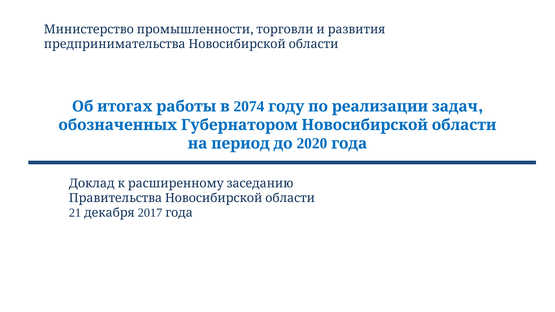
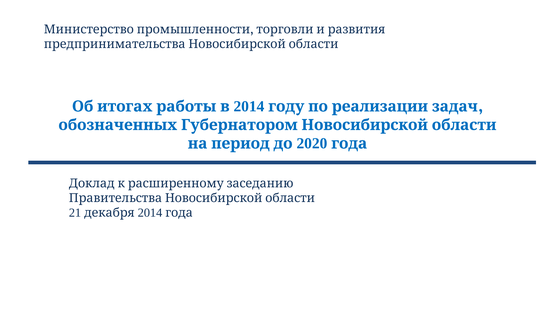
в 2074: 2074 -> 2014
декабря 2017: 2017 -> 2014
